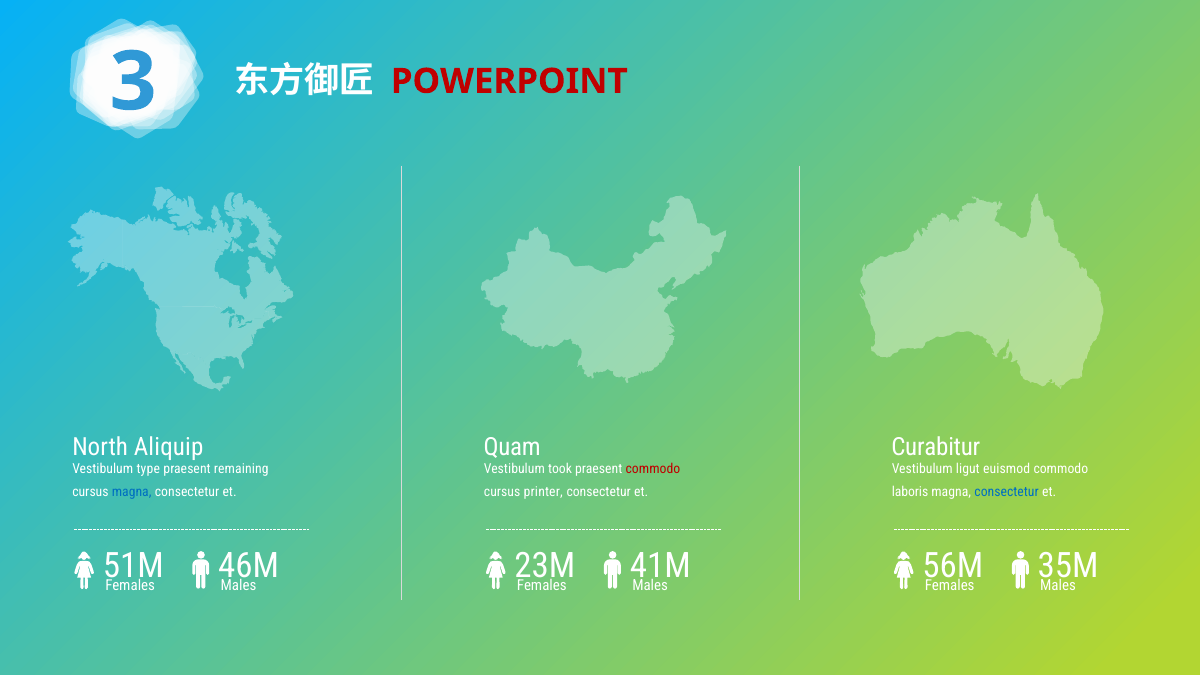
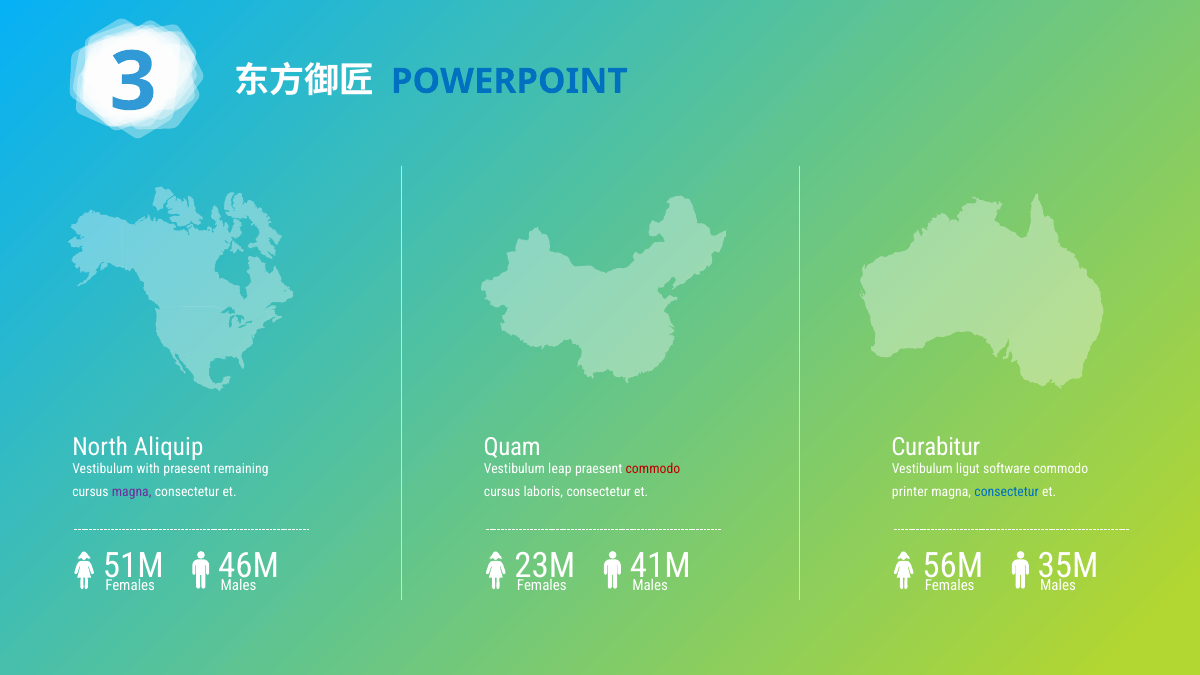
POWERPOINT colour: red -> blue
type: type -> with
took: took -> leap
euismod: euismod -> software
magna at (132, 492) colour: blue -> purple
printer: printer -> laboris
laboris: laboris -> printer
